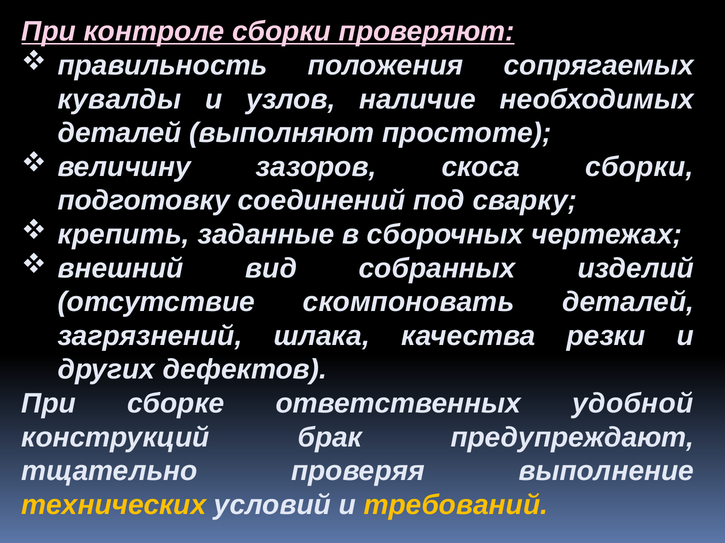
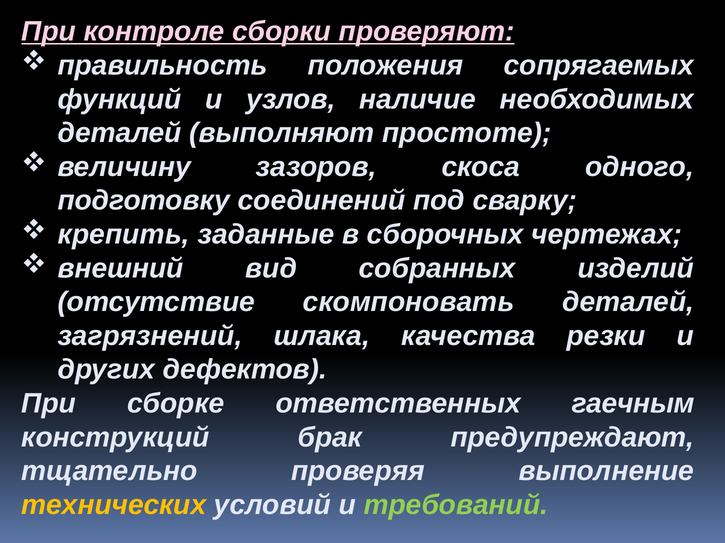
кувалды: кувалды -> функций
скоса сборки: сборки -> одного
удобной: удобной -> гаечным
требований colour: yellow -> light green
